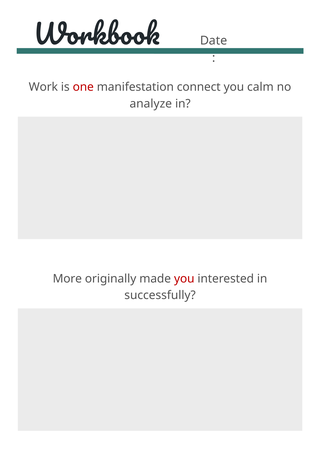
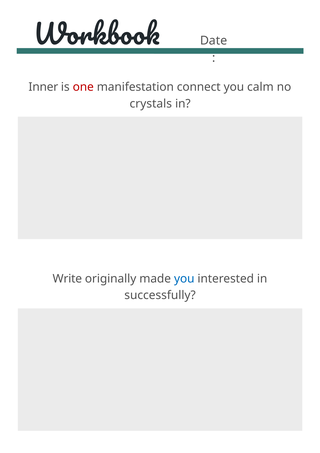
Work: Work -> Inner
analyze: analyze -> crystals
More: More -> Write
you at (184, 279) colour: red -> blue
